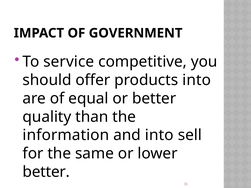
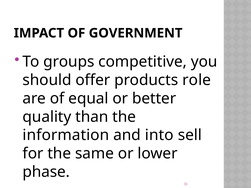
service: service -> groups
products into: into -> role
better at (46, 172): better -> phase
